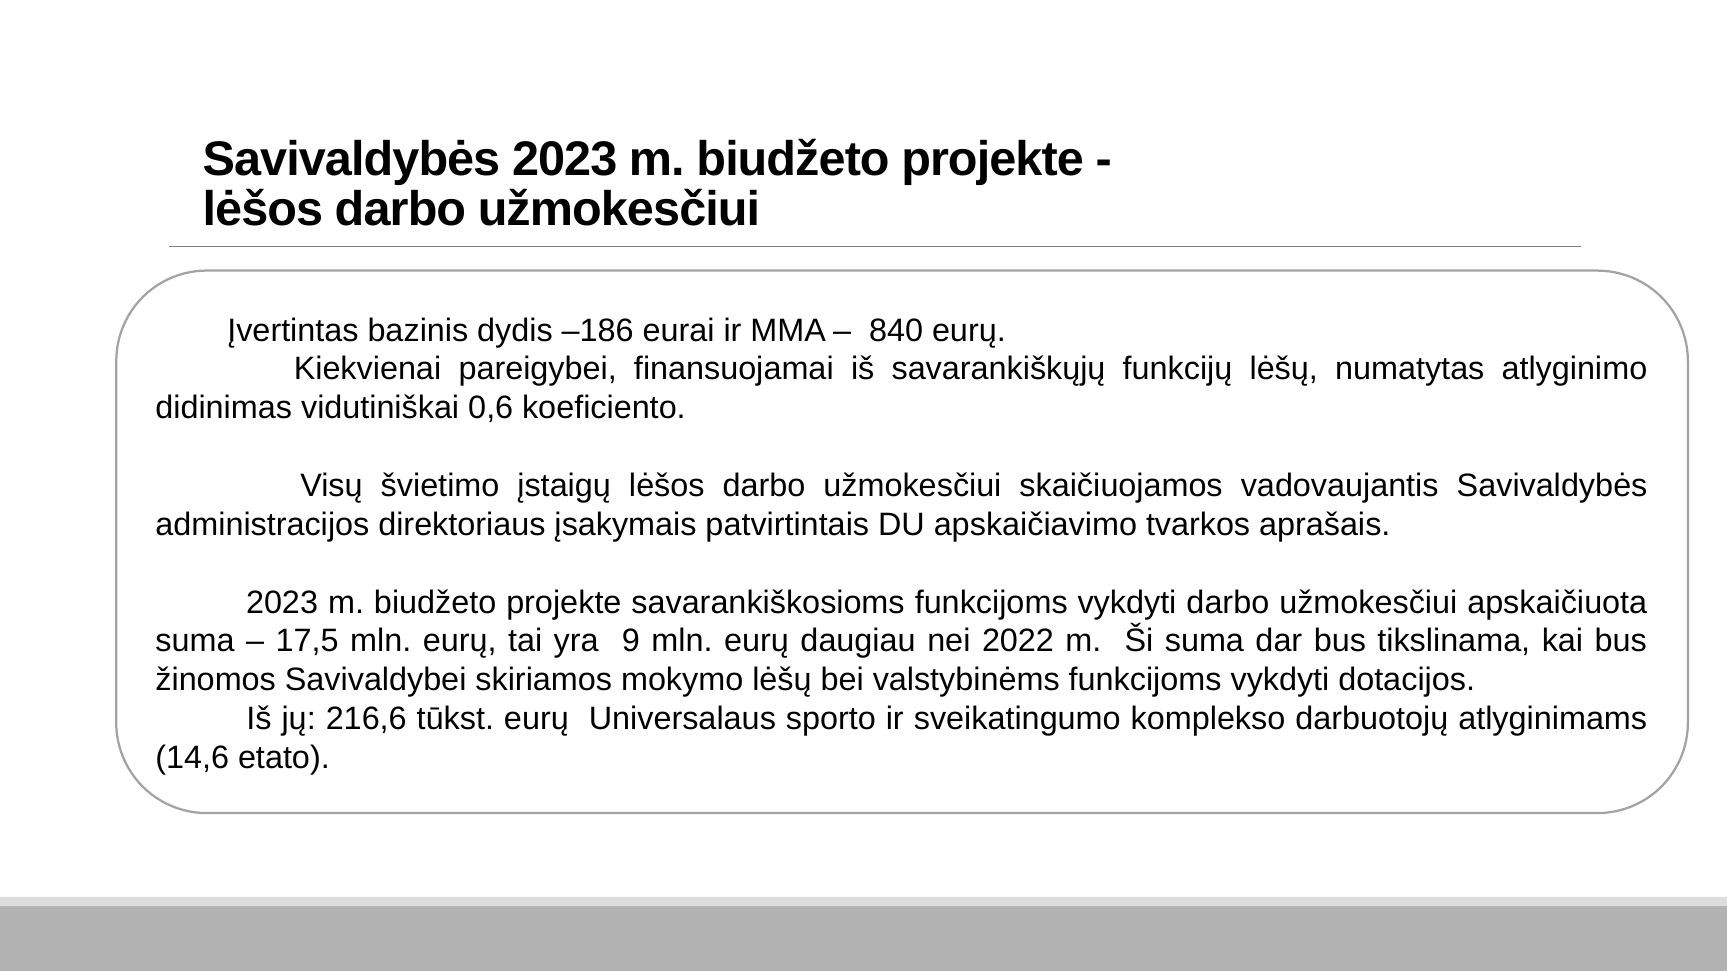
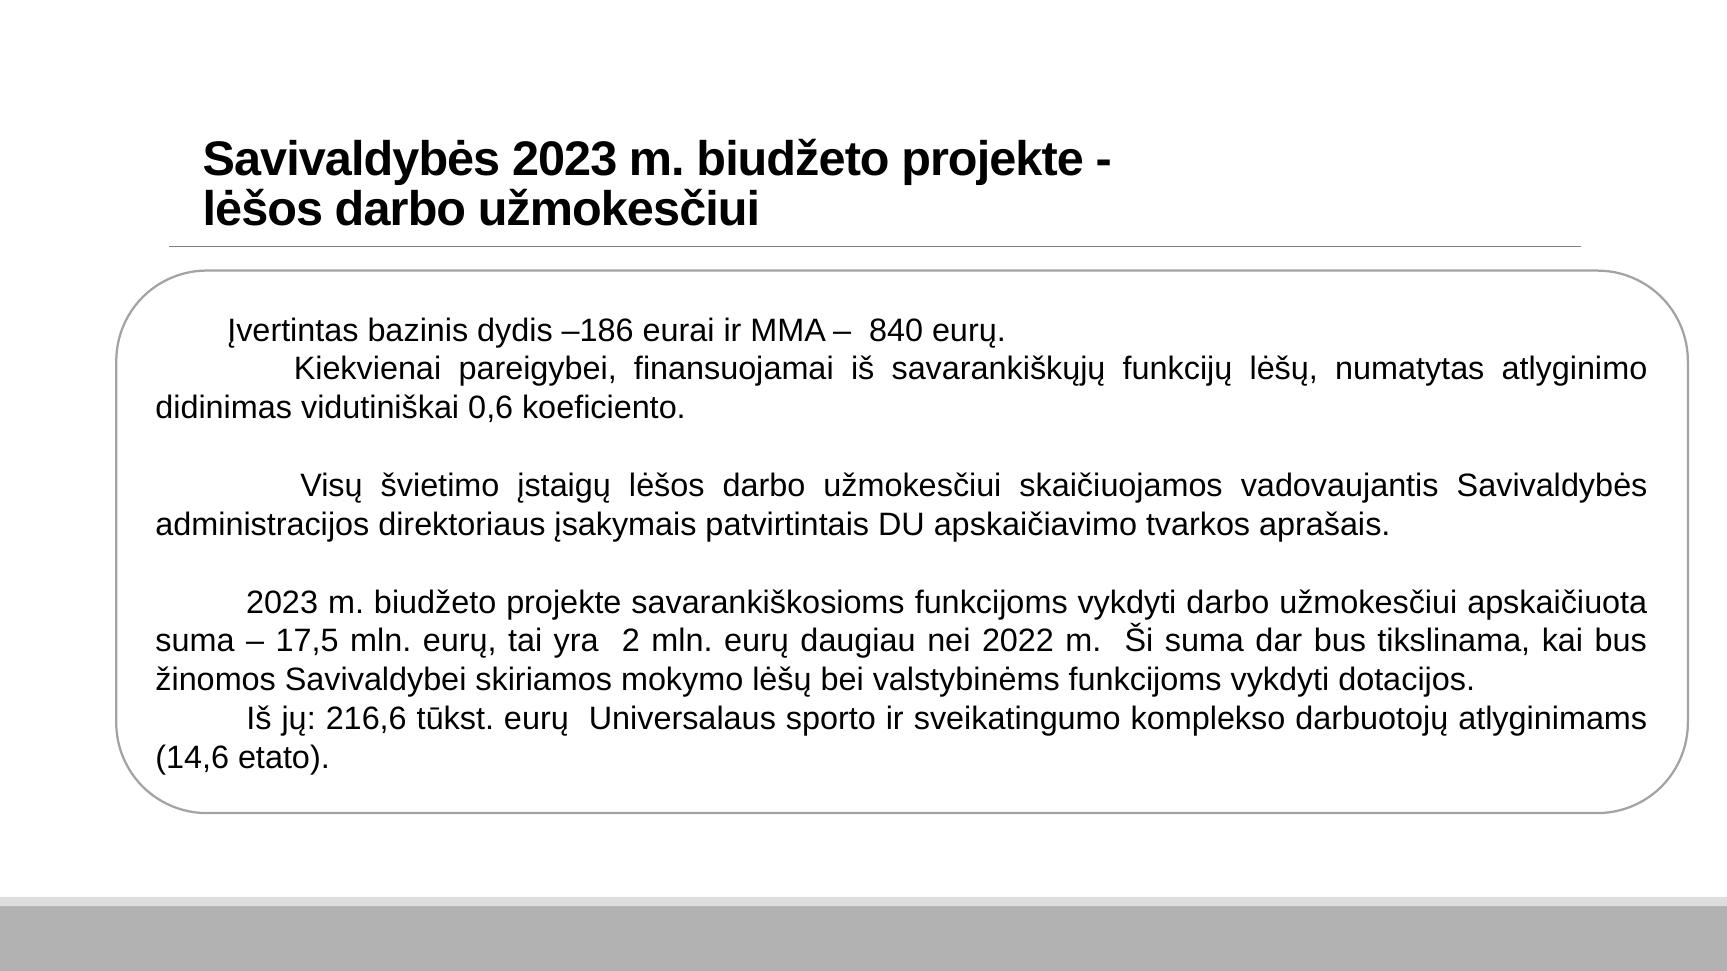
9: 9 -> 2
